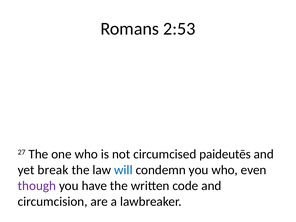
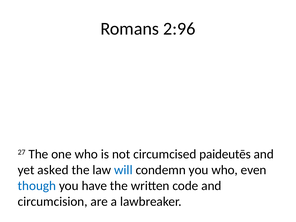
2:53: 2:53 -> 2:96
break: break -> asked
though colour: purple -> blue
